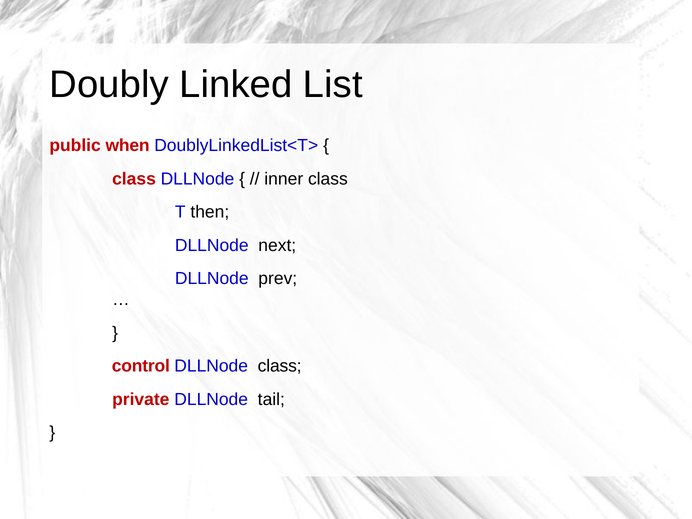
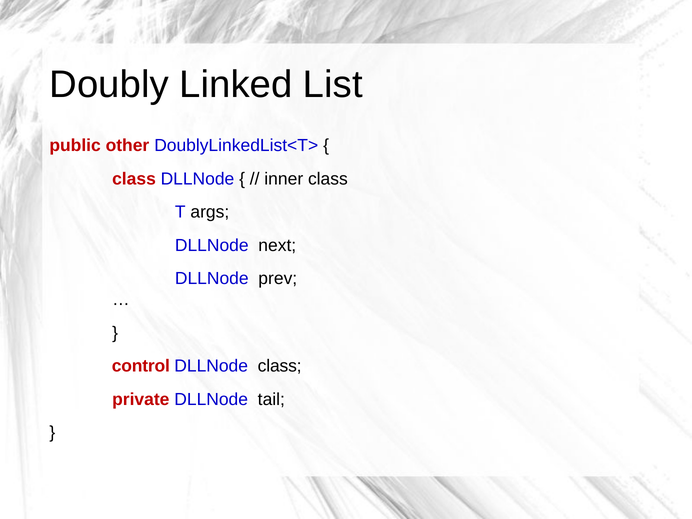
when: when -> other
then: then -> args
